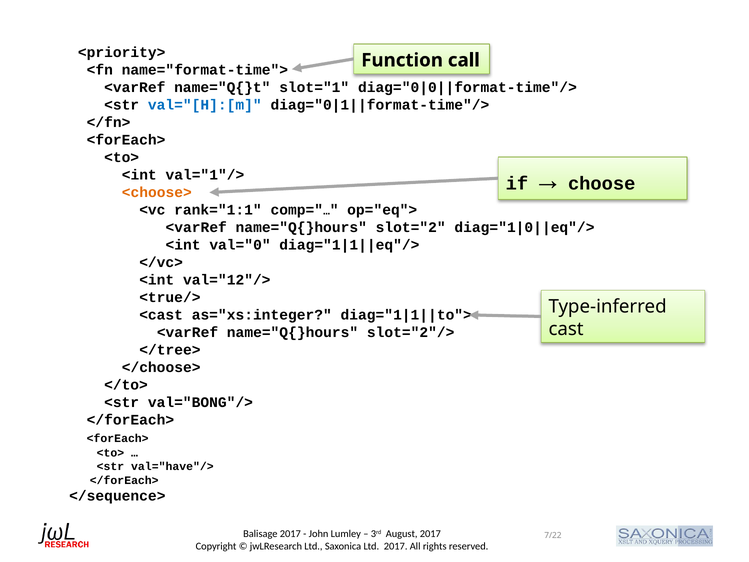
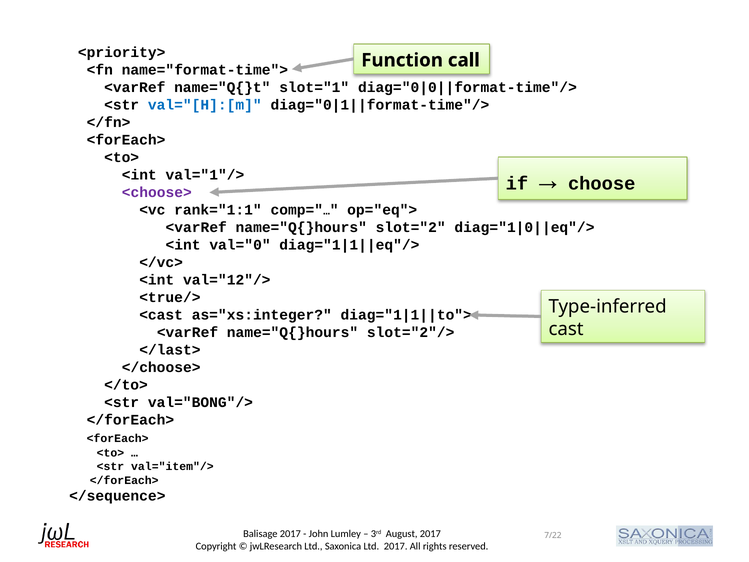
<choose> colour: orange -> purple
</tree>: </tree> -> </last>
val="have"/>: val="have"/> -> val="item"/>
